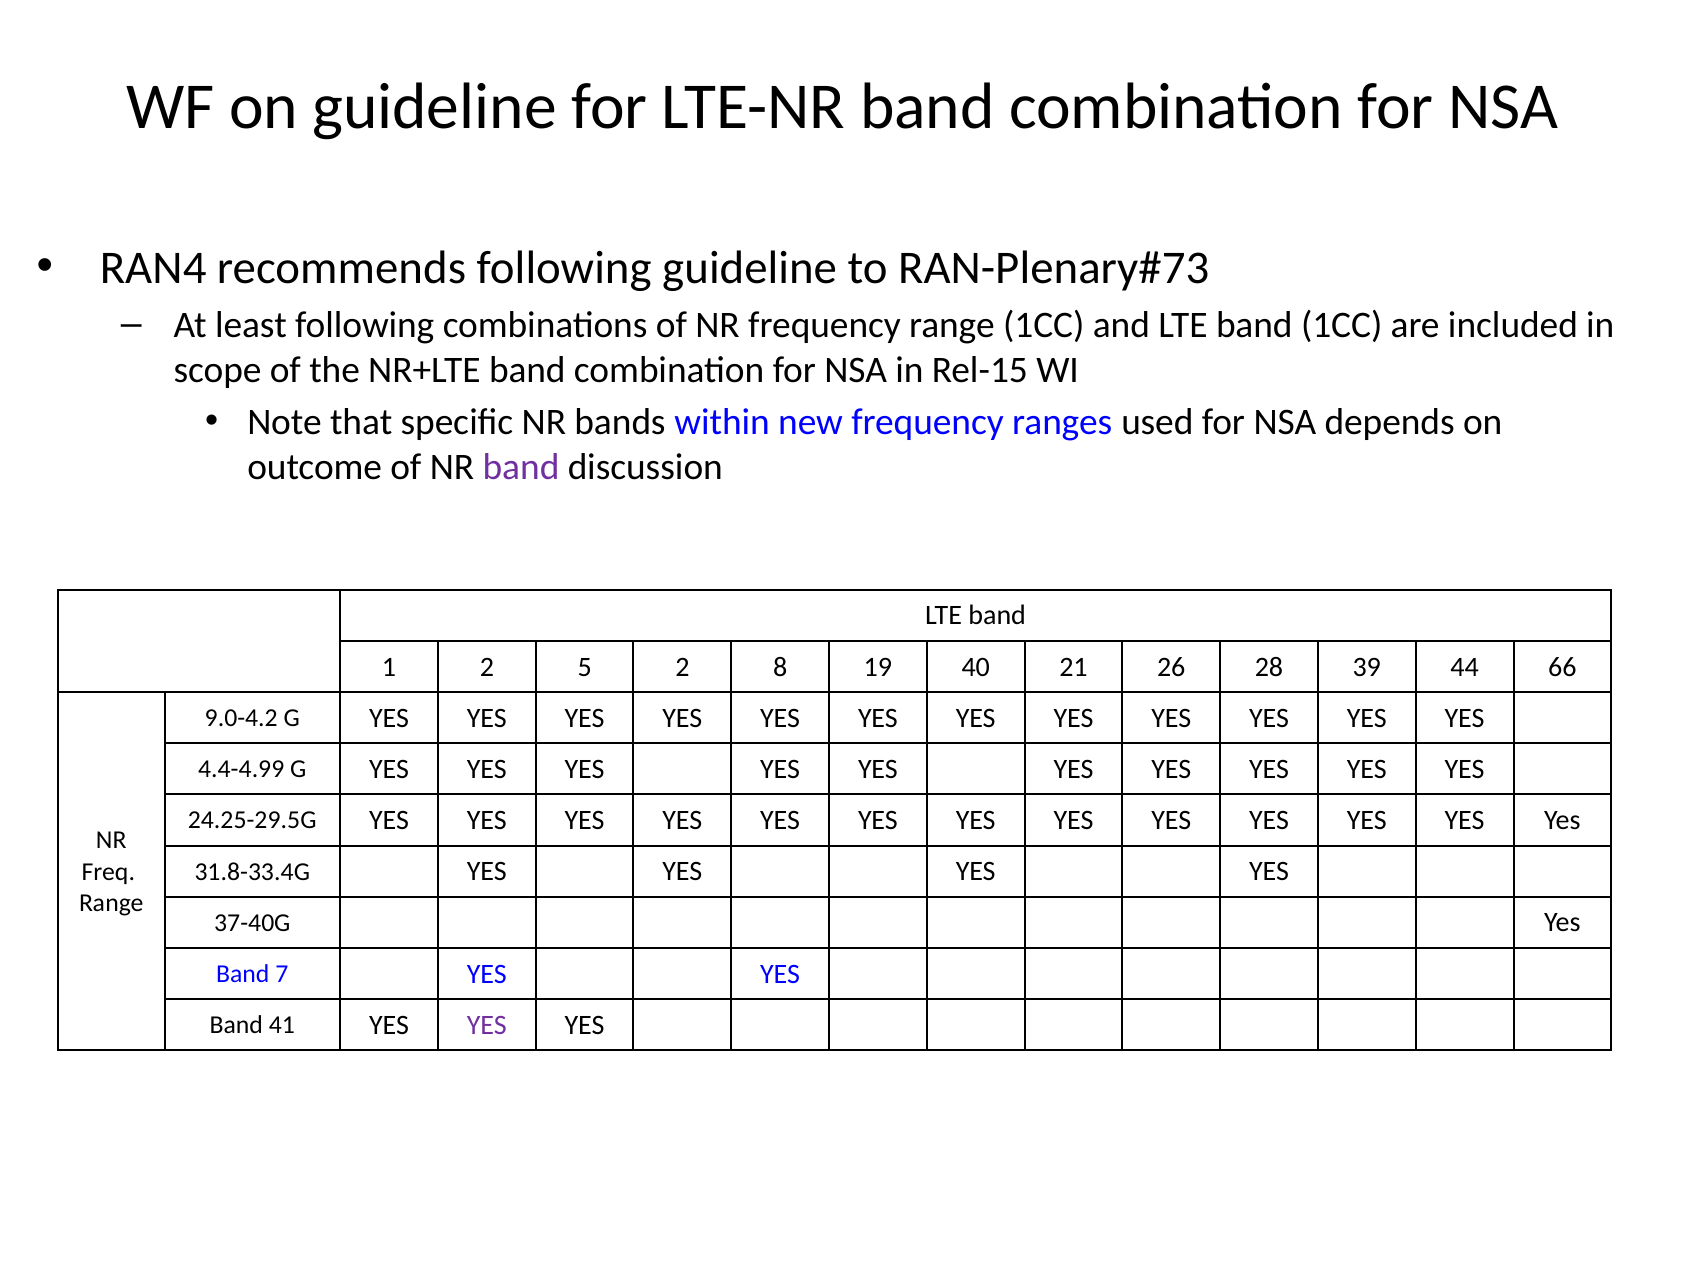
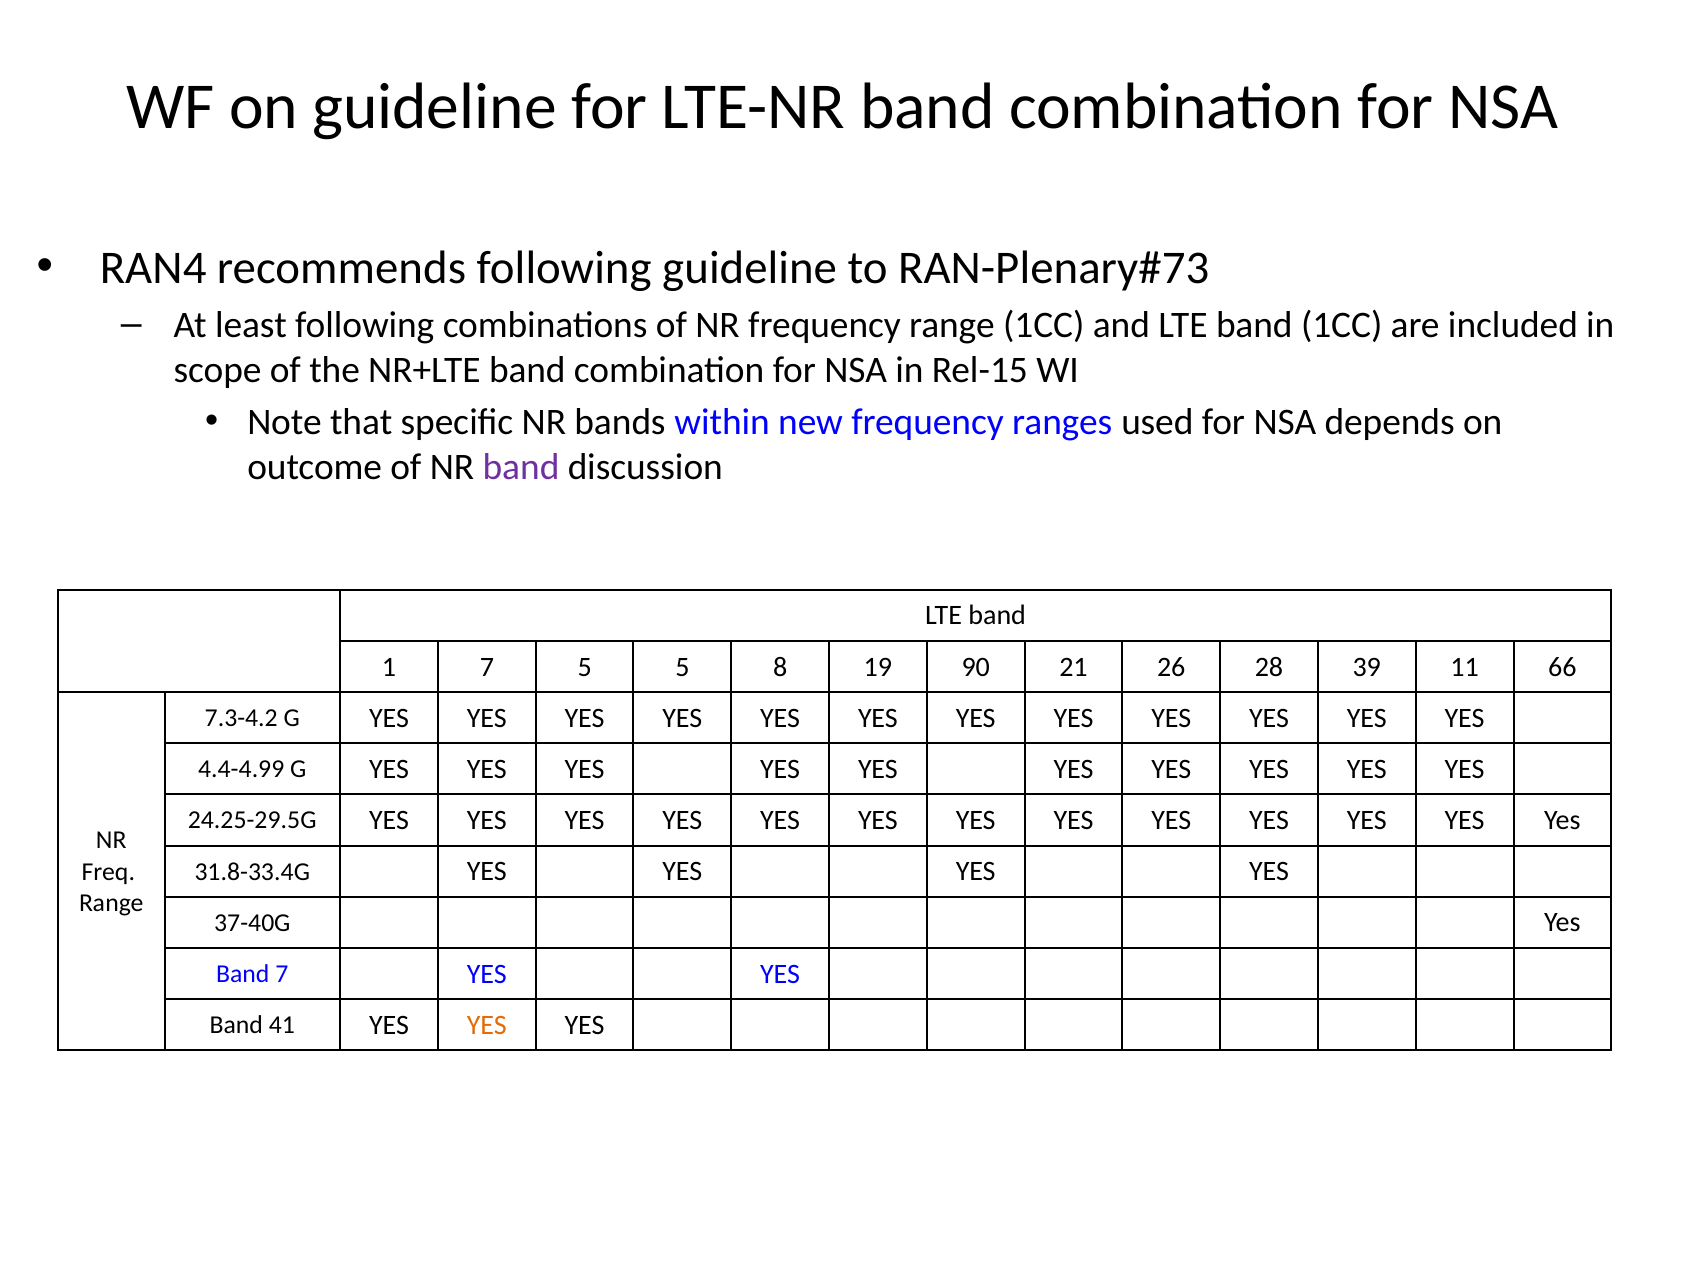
1 2: 2 -> 7
5 2: 2 -> 5
40: 40 -> 90
44: 44 -> 11
9.0-4.2: 9.0-4.2 -> 7.3-4.2
YES at (487, 1025) colour: purple -> orange
